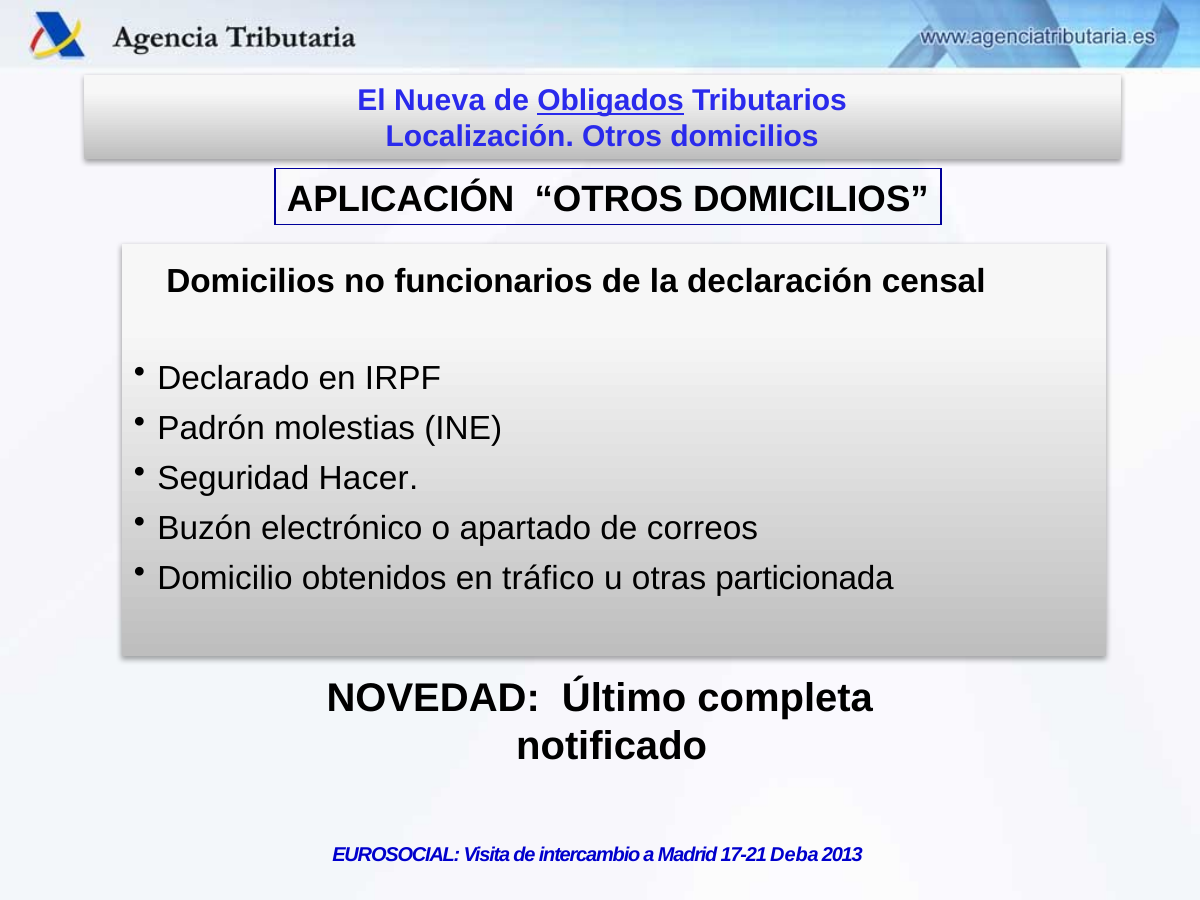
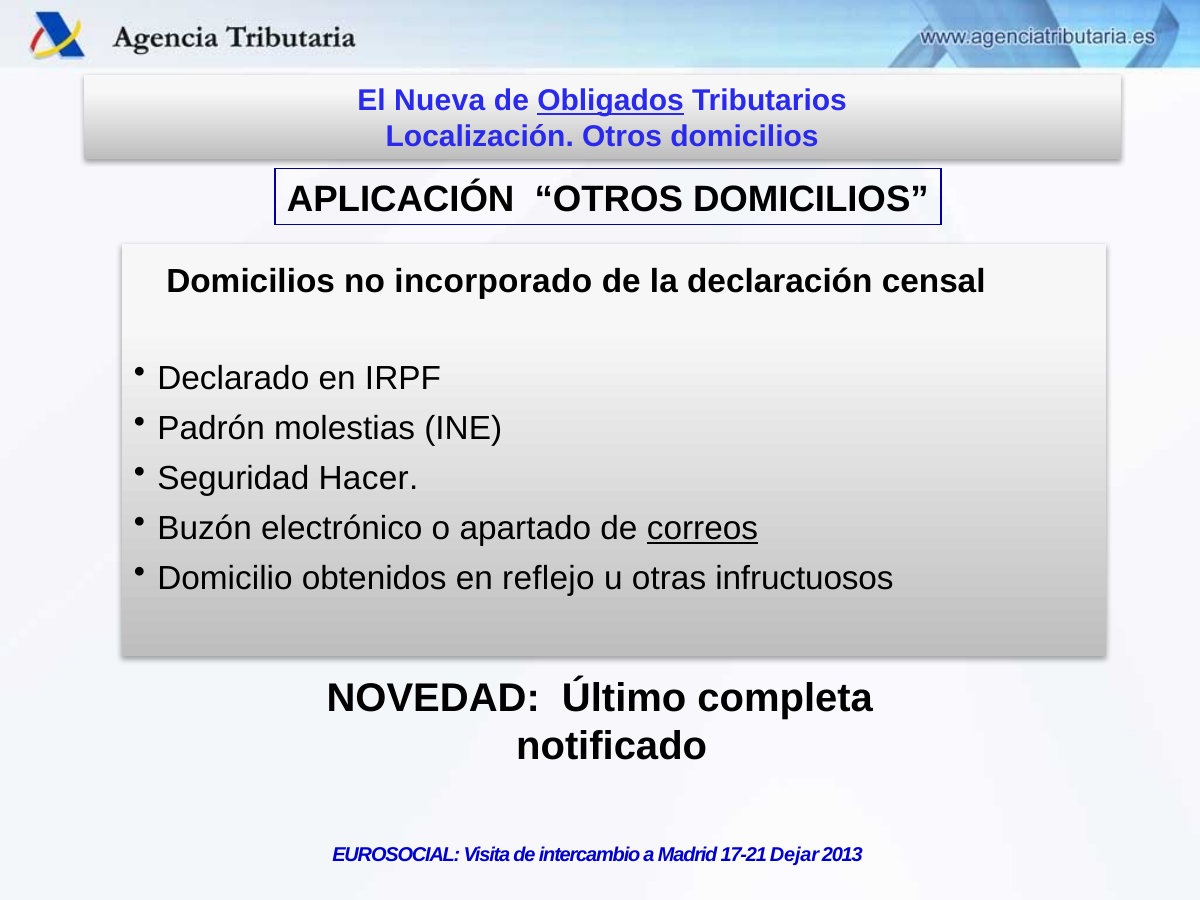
funcionarios: funcionarios -> incorporado
correos underline: none -> present
tráfico: tráfico -> reflejo
particionada: particionada -> infructuosos
Deba: Deba -> Dejar
